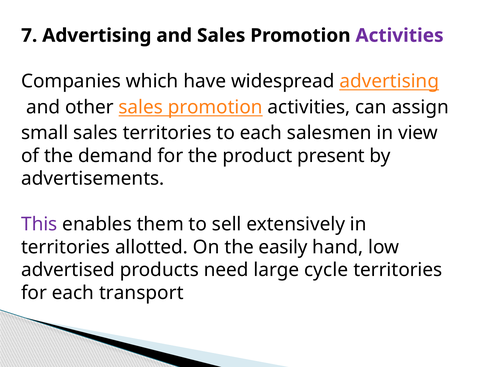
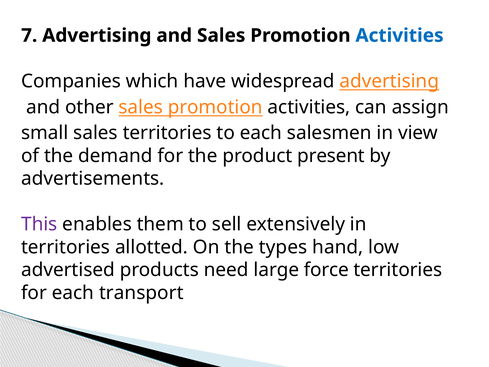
Activities at (400, 36) colour: purple -> blue
easily: easily -> types
cycle: cycle -> force
